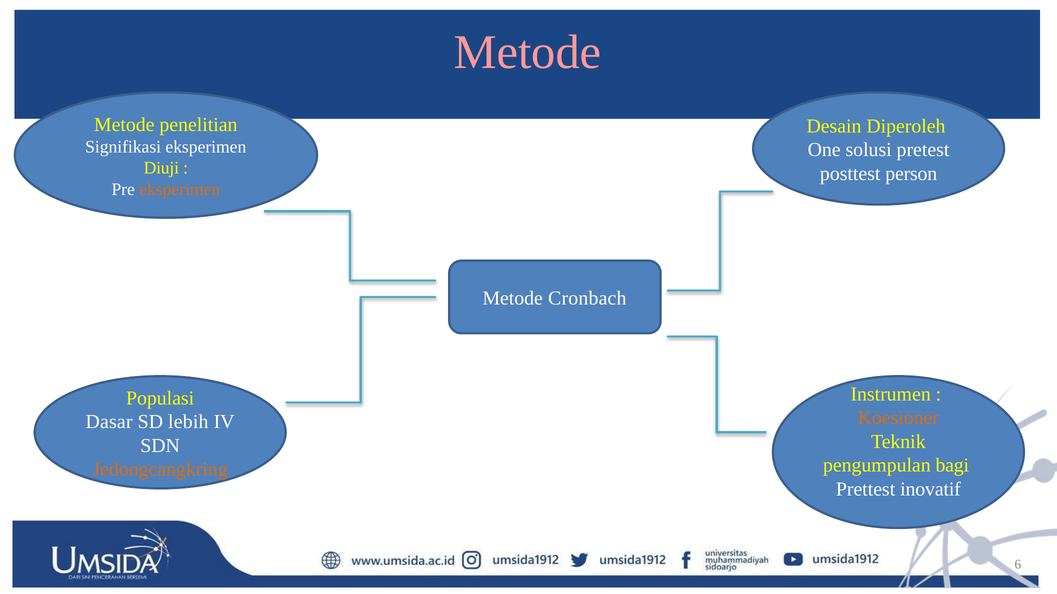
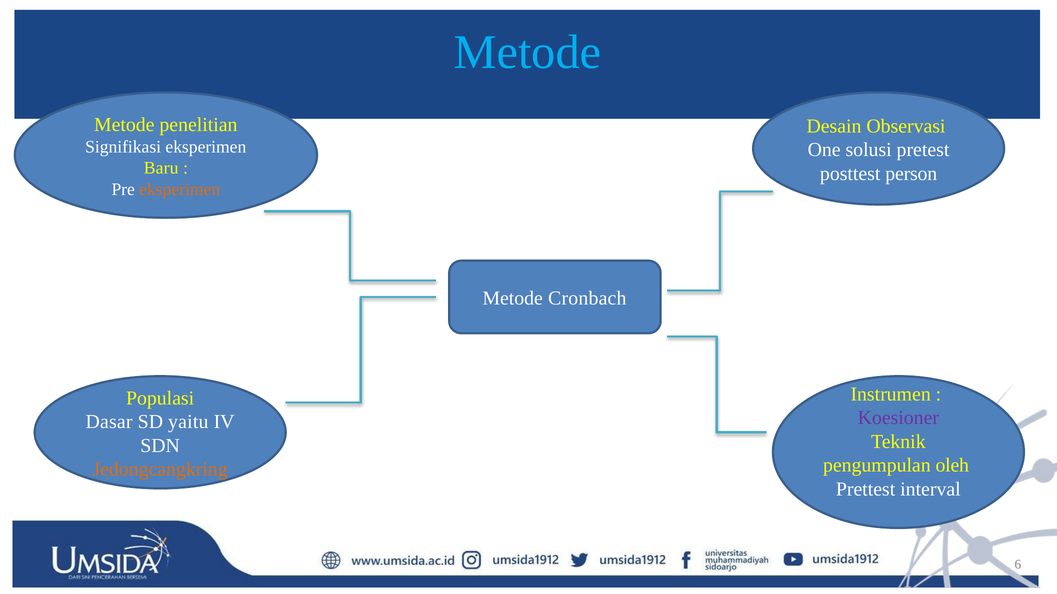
Metode at (527, 52) colour: pink -> light blue
Diperoleh: Diperoleh -> Observasi
Diuji: Diuji -> Baru
Koesioner colour: orange -> purple
lebih: lebih -> yaitu
bagi: bagi -> oleh
inovatif: inovatif -> interval
